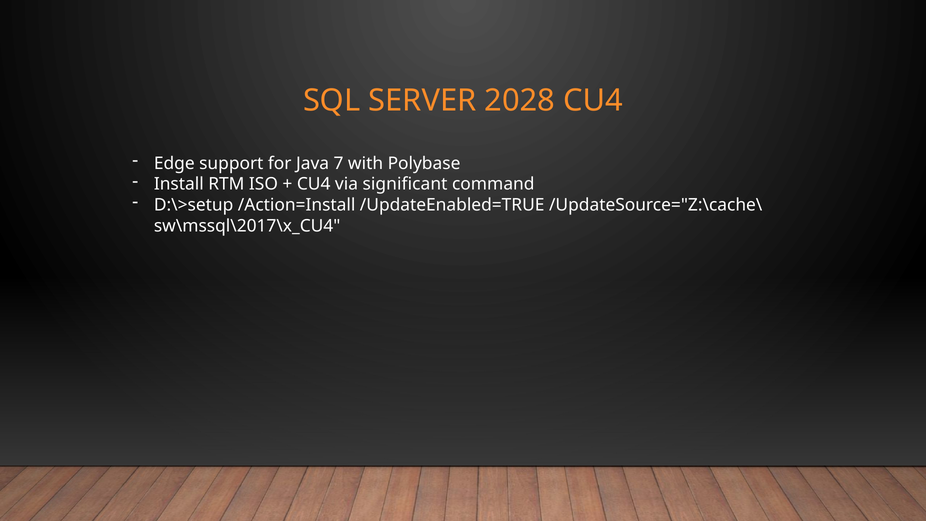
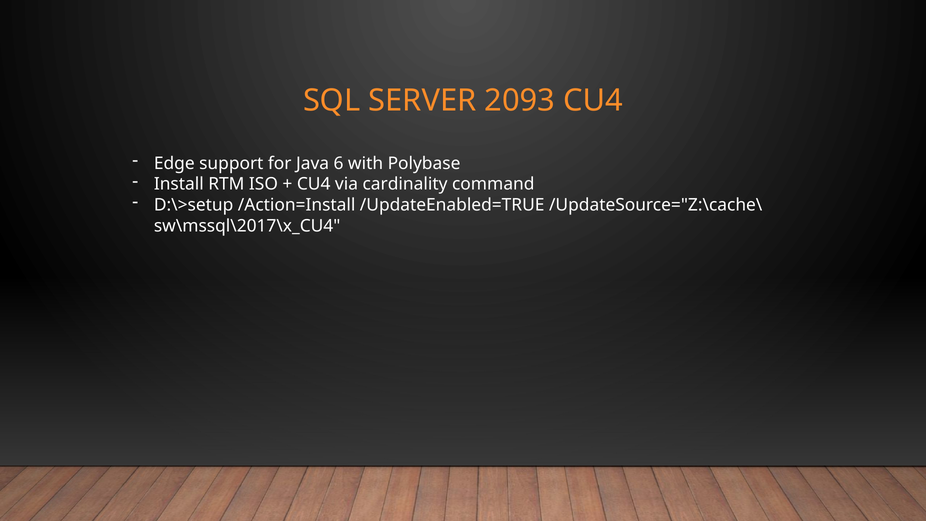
2028: 2028 -> 2093
7: 7 -> 6
significant: significant -> cardinality
